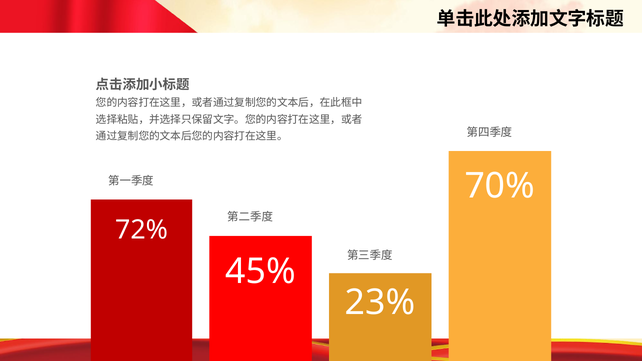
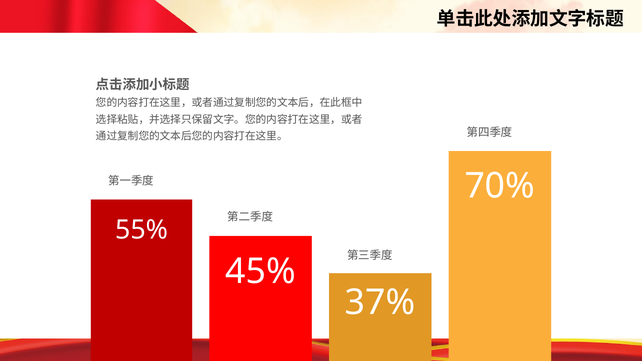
72%: 72% -> 55%
23%: 23% -> 37%
